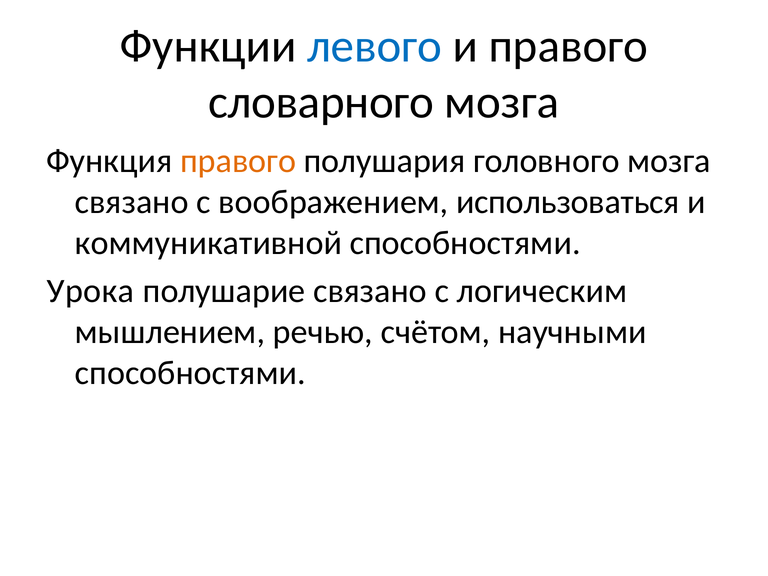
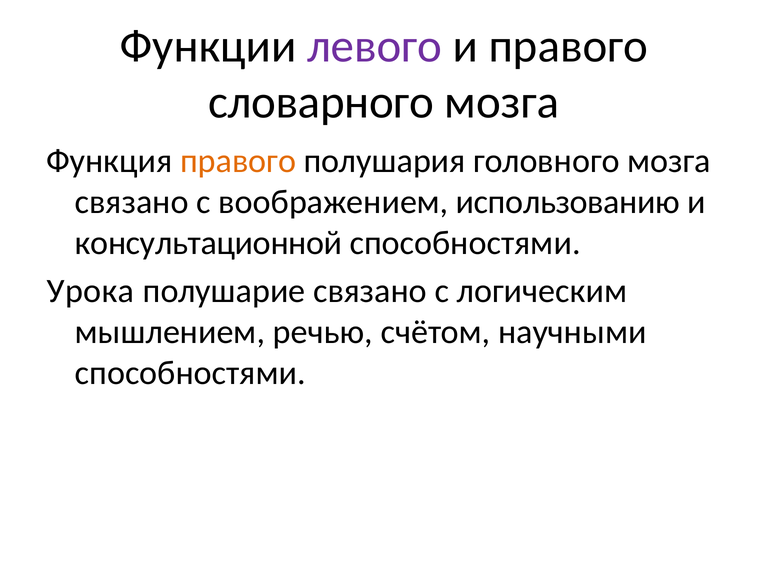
левого colour: blue -> purple
использоваться: использоваться -> использованию
коммуникативной: коммуникативной -> консультационной
